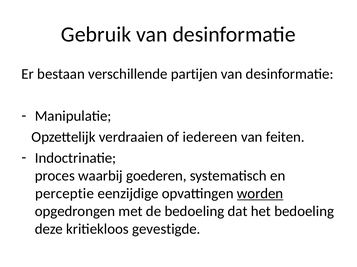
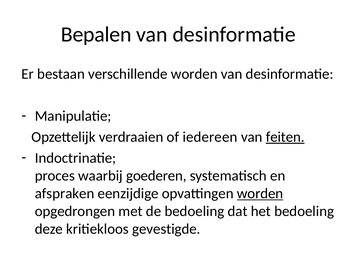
Gebruik: Gebruik -> Bepalen
verschillende partijen: partijen -> worden
feiten underline: none -> present
perceptie: perceptie -> afspraken
